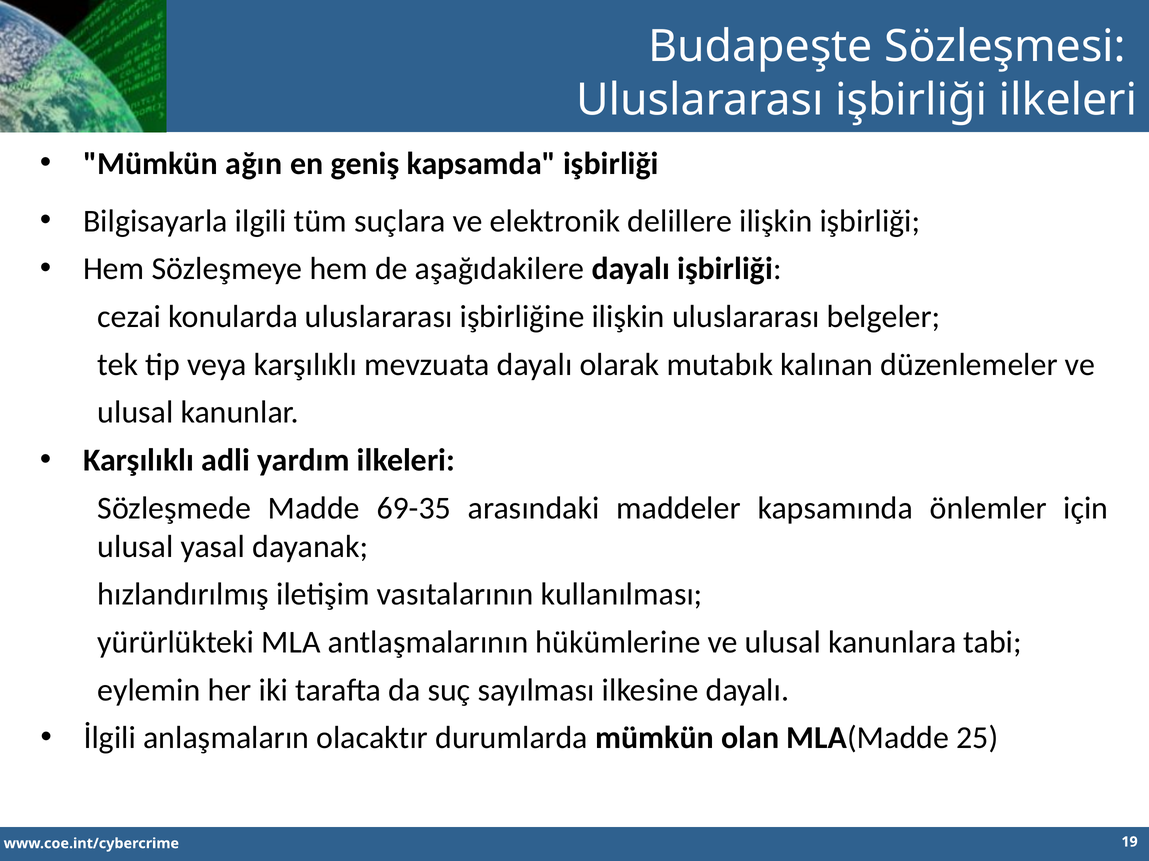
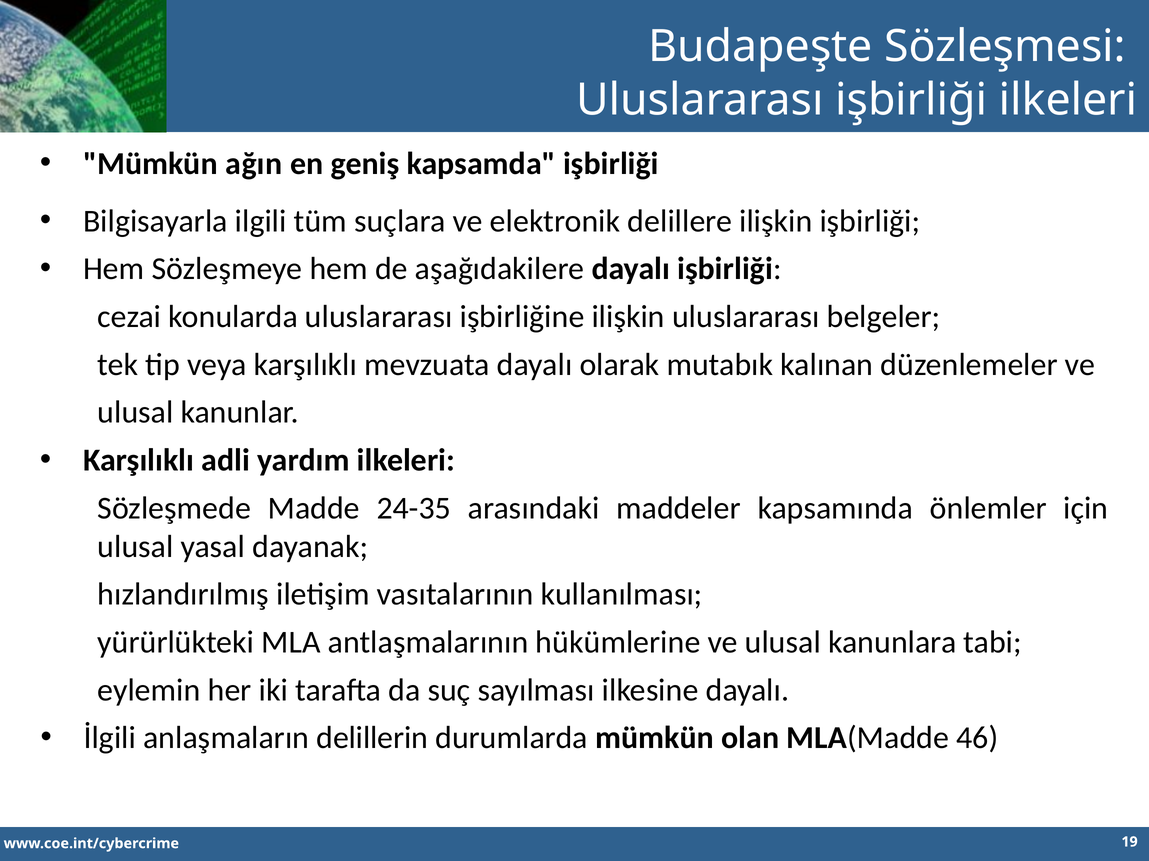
69-35: 69-35 -> 24-35
olacaktır: olacaktır -> delillerin
25: 25 -> 46
